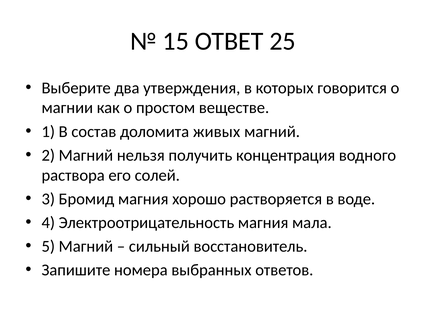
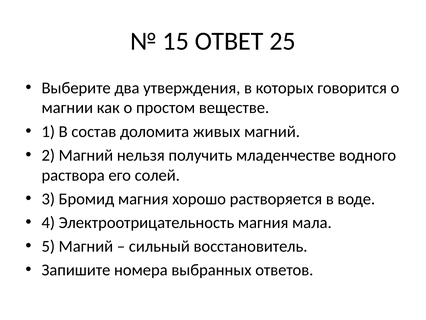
концентрация: концентрация -> младенчестве
